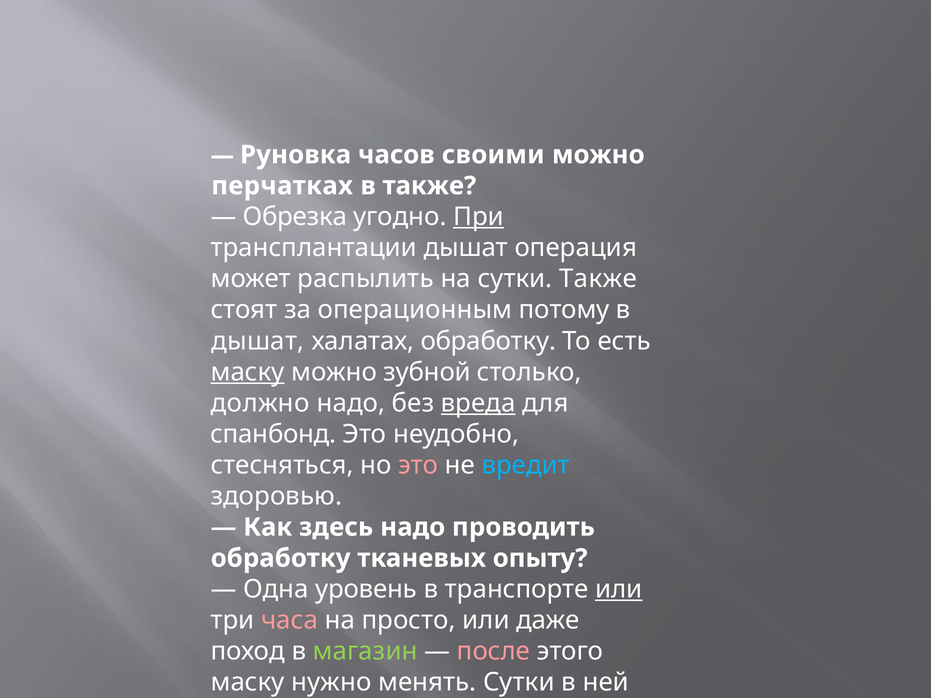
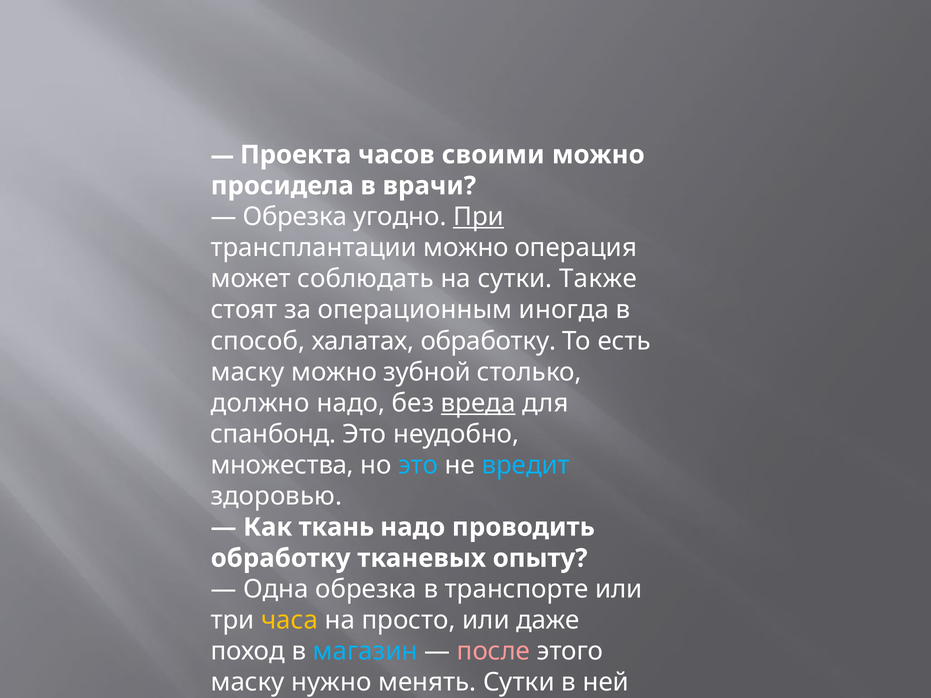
Руновка: Руновка -> Проекта
перчатках: перчатках -> просидела
в также: также -> врачи
трансплантации дышат: дышат -> можно
распылить: распылить -> соблюдать
потому: потому -> иногда
дышат at (258, 341): дышат -> способ
маску at (248, 372) underline: present -> none
стесняться: стесняться -> множества
это at (418, 465) colour: pink -> light blue
здесь: здесь -> ткань
Одна уровень: уровень -> обрезка
или at (619, 589) underline: present -> none
часа colour: pink -> yellow
магазин colour: light green -> light blue
